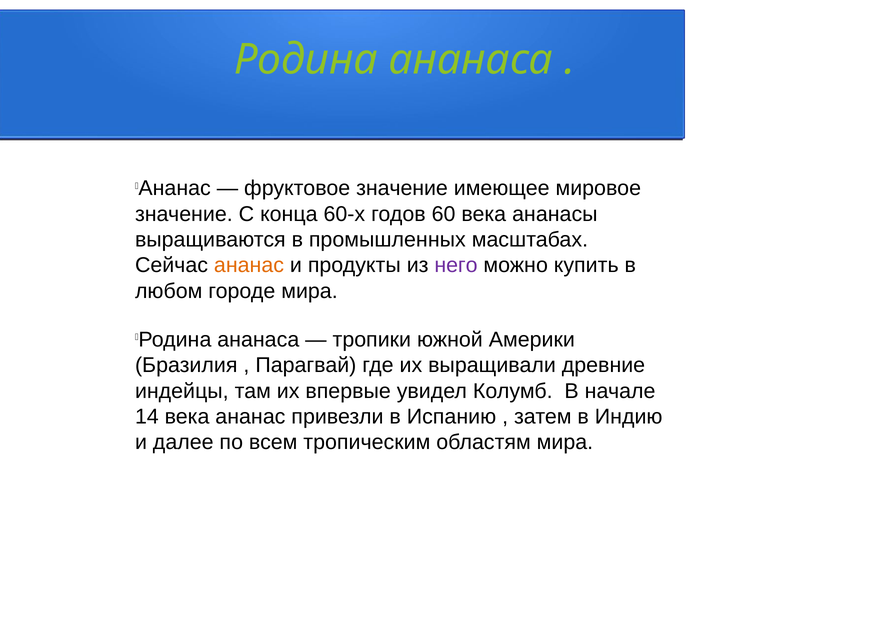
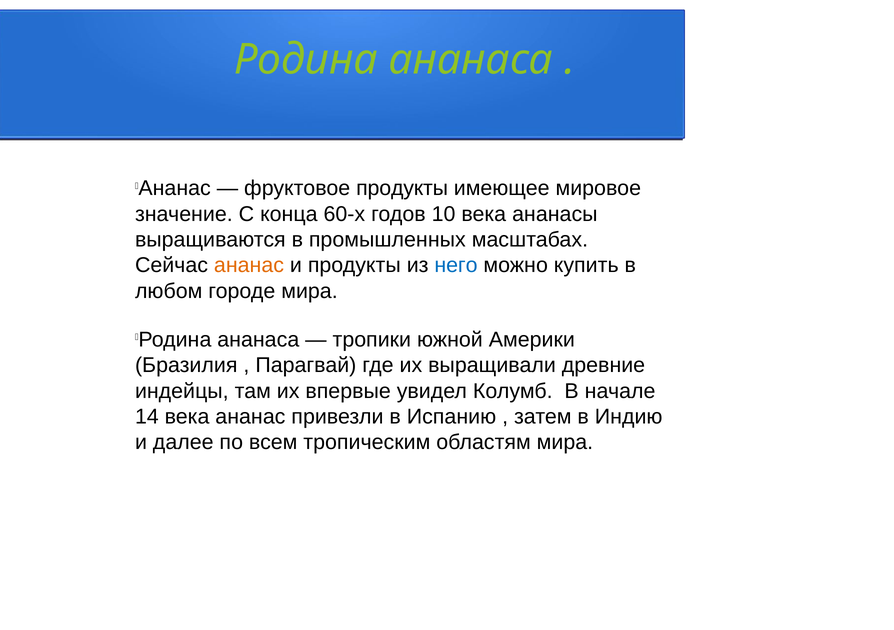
фруктовое значение: значение -> продукты
60: 60 -> 10
него colour: purple -> blue
